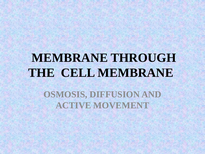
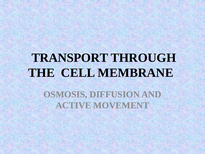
MEMBRANE at (70, 58): MEMBRANE -> TRANSPORT
